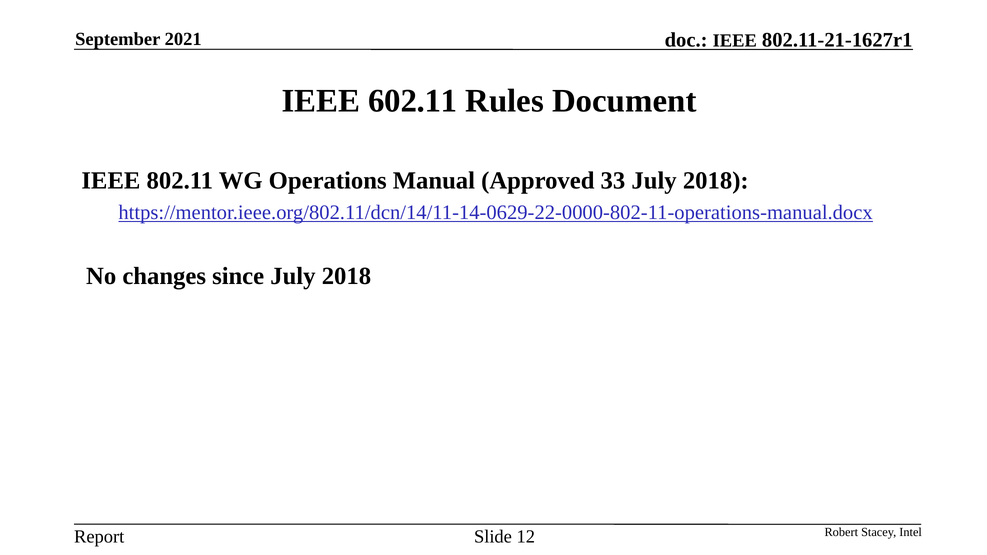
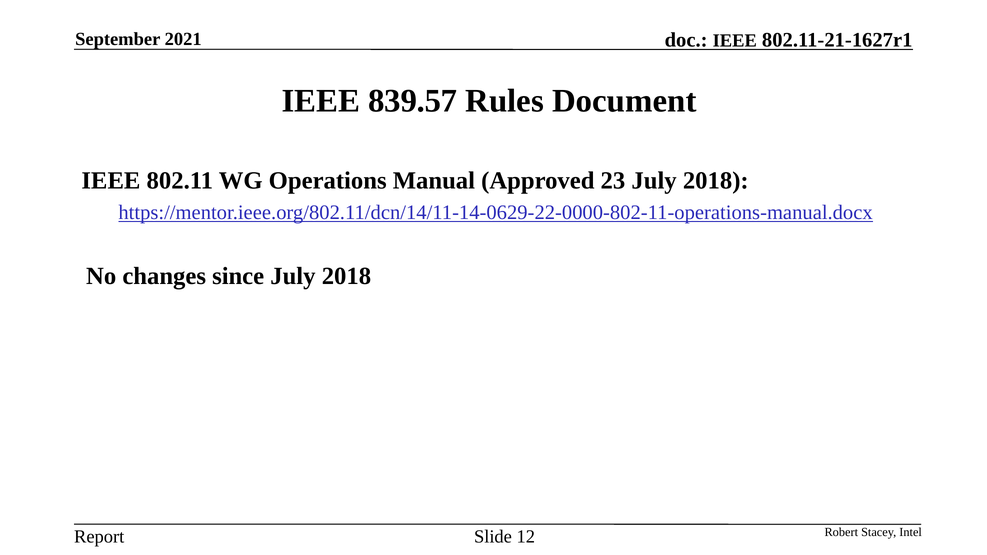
602.11: 602.11 -> 839.57
33: 33 -> 23
